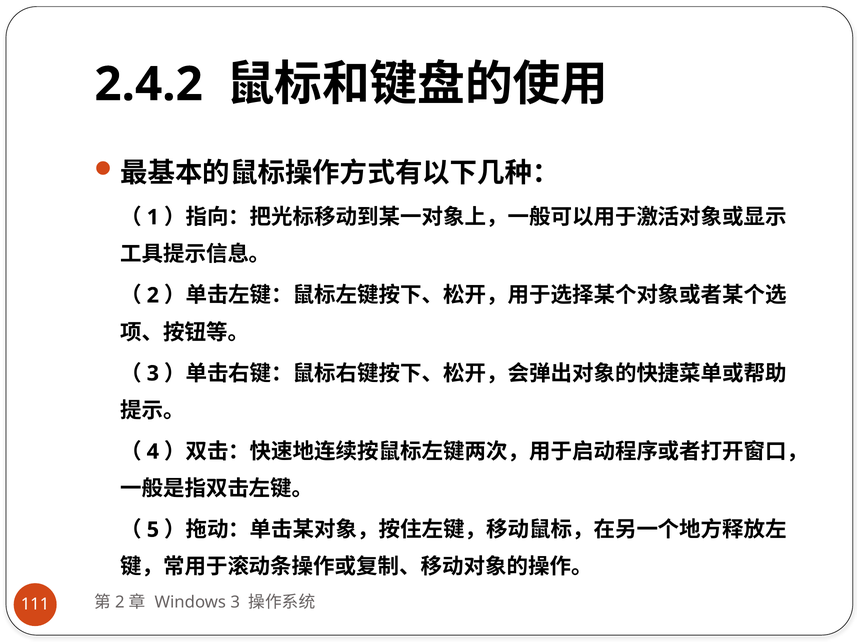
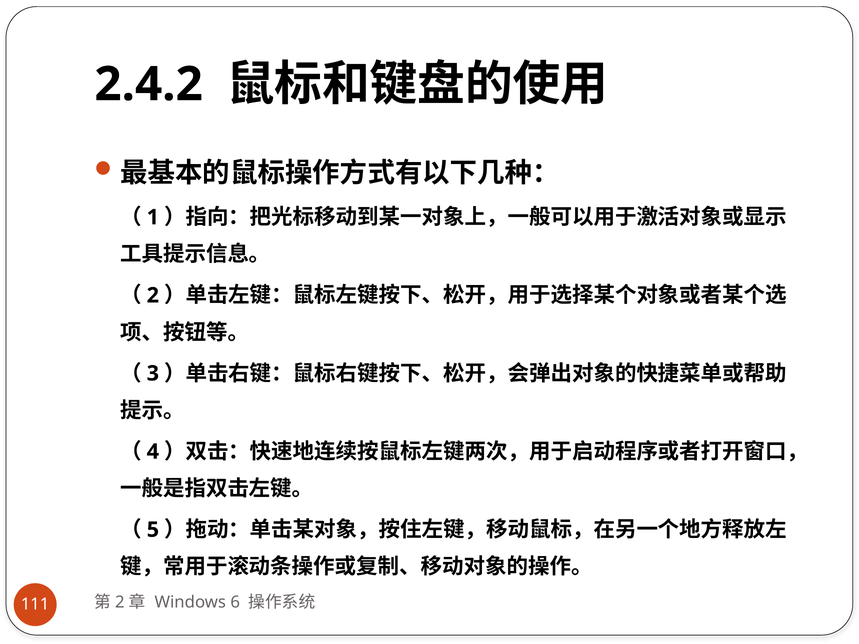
Windows 3: 3 -> 6
